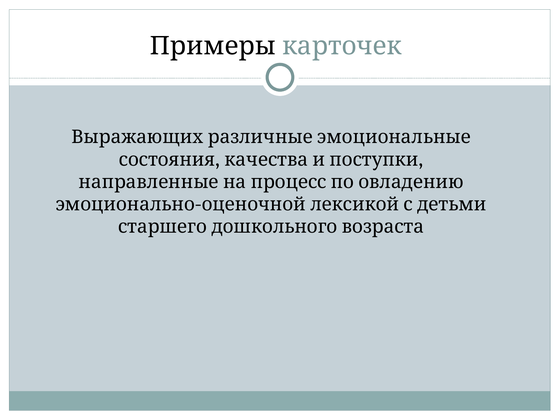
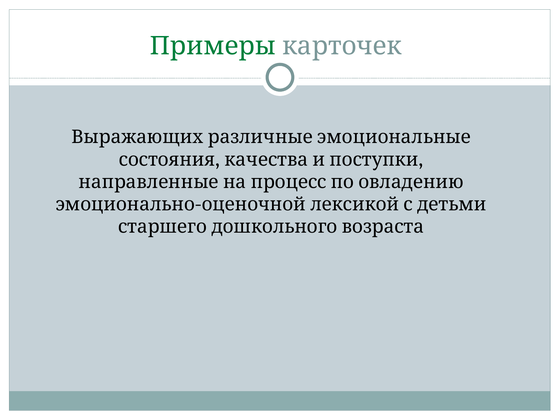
Примеры colour: black -> green
